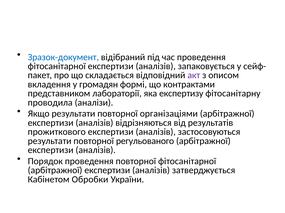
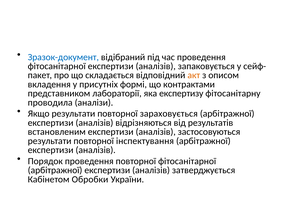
акт colour: purple -> orange
громадян: громадян -> присутніх
організаціями: організаціями -> зараховується
прожиткового: прожиткового -> встановленим
регульованого: регульованого -> інспектування
